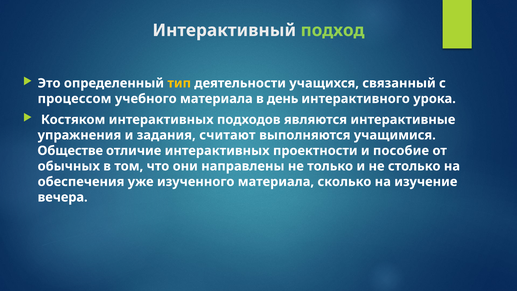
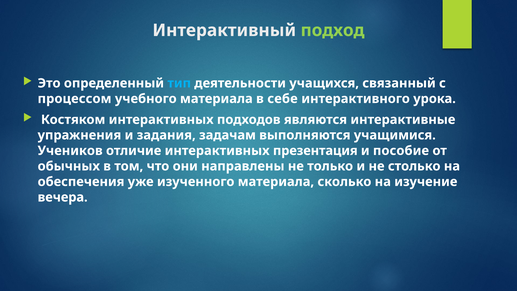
тип colour: yellow -> light blue
день: день -> себе
считают: считают -> задачам
Обществе: Обществе -> Учеников
проектности: проектности -> презентация
